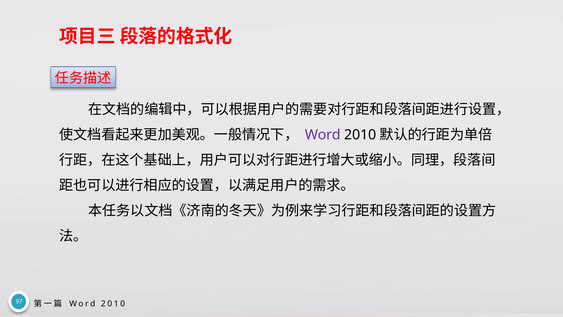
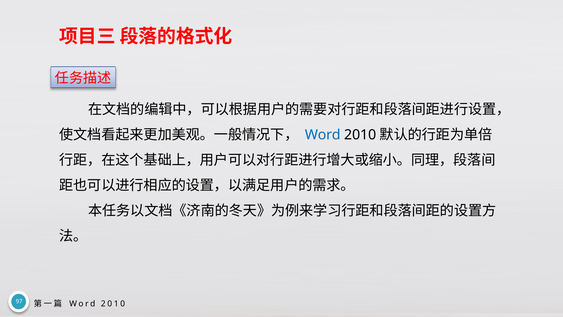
Word at (323, 135) colour: purple -> blue
